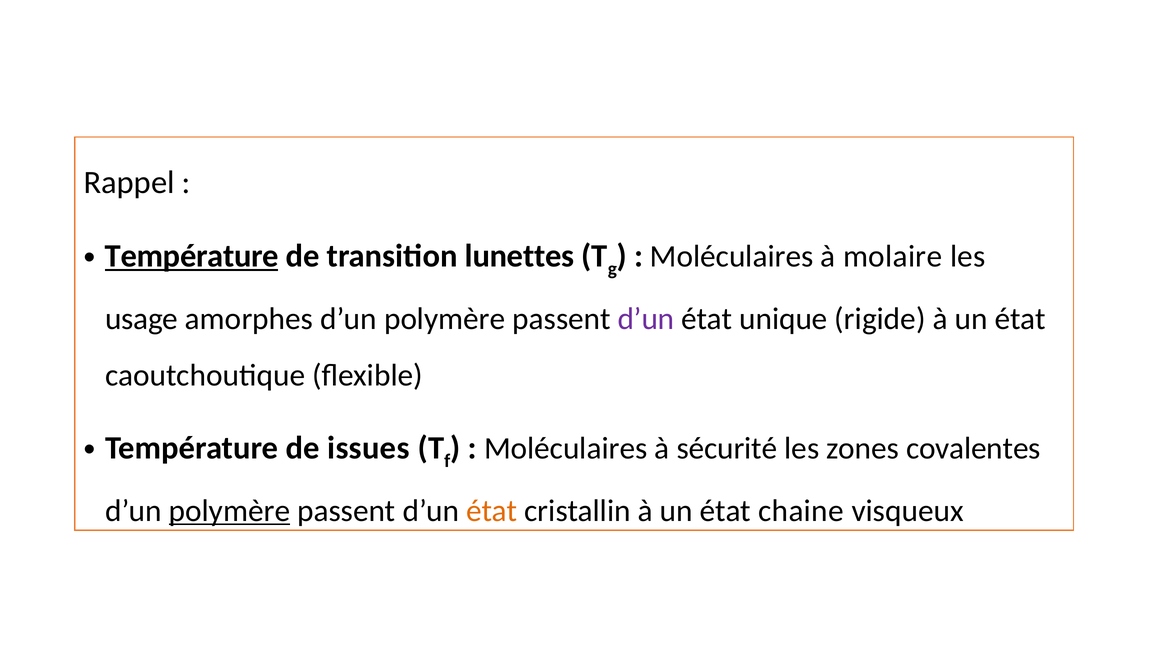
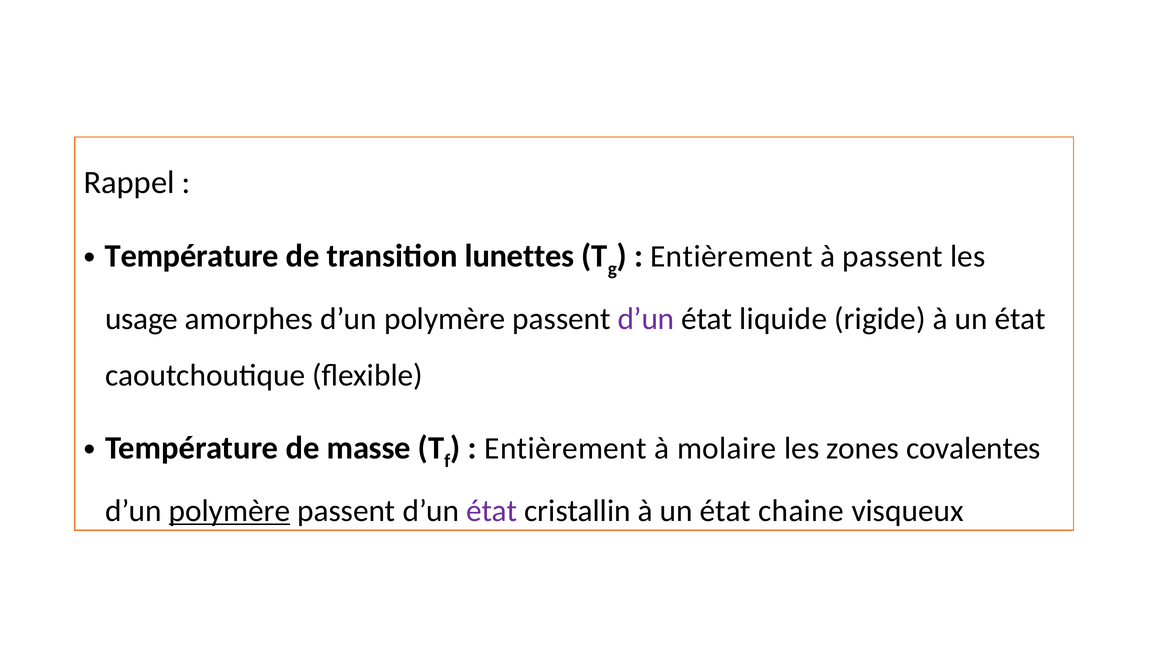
Température at (192, 256) underline: present -> none
Moléculaires at (732, 257): Moléculaires -> Entièrement
à molaire: molaire -> passent
unique: unique -> liquide
issues: issues -> masse
Moléculaires at (566, 449): Moléculaires -> Entièrement
sécurité: sécurité -> molaire
état at (492, 511) colour: orange -> purple
